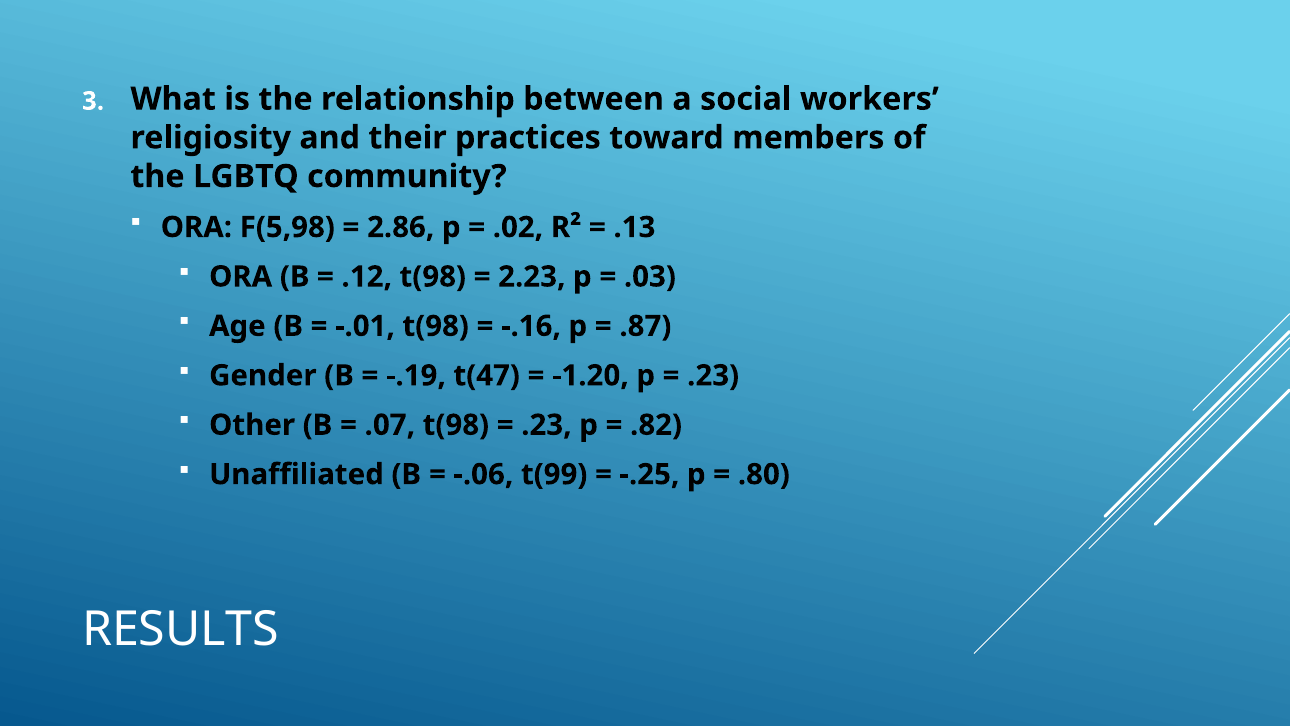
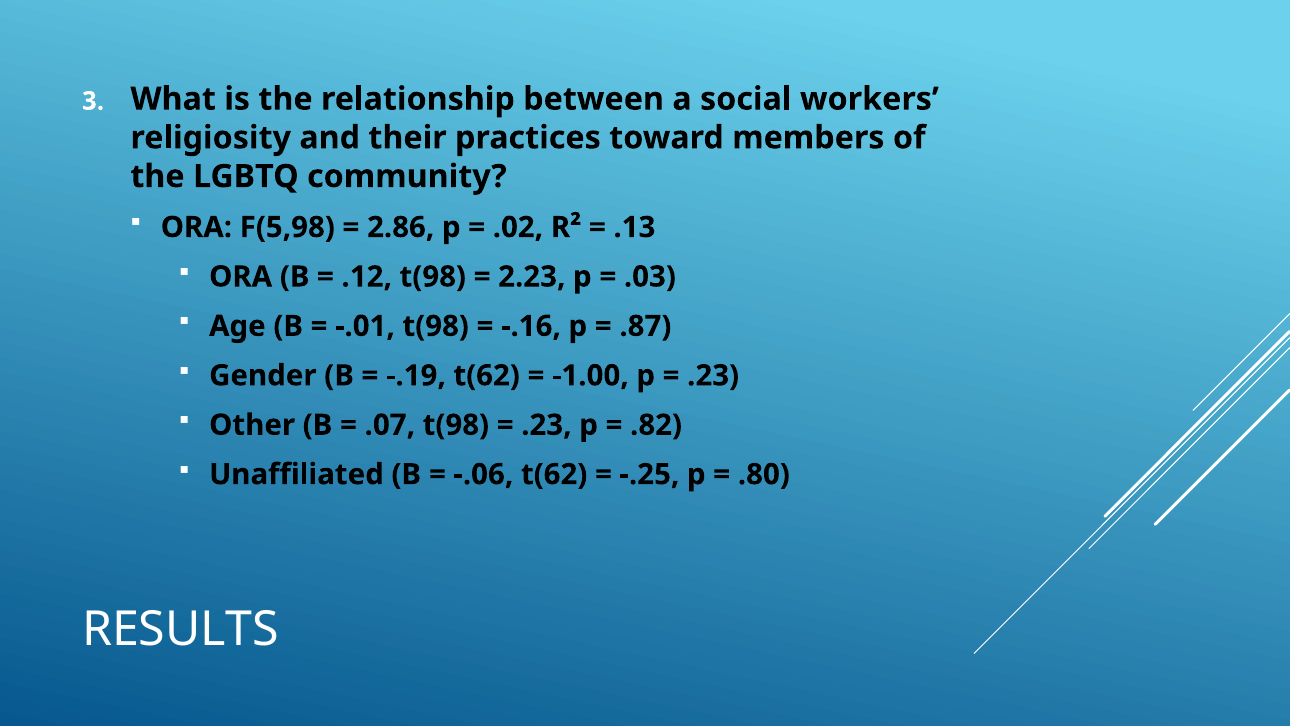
-.19 t(47: t(47 -> t(62
-1.20: -1.20 -> -1.00
-.06 t(99: t(99 -> t(62
